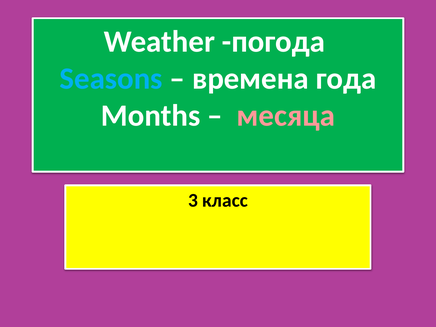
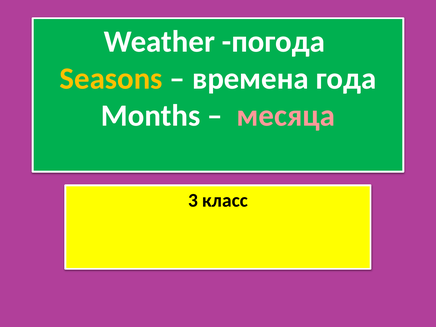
Seasons colour: light blue -> yellow
